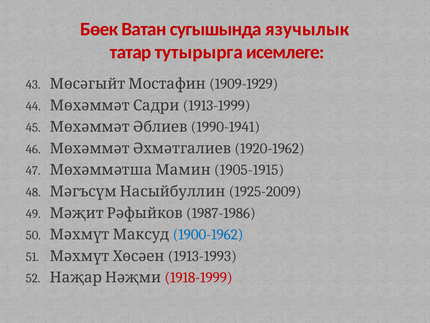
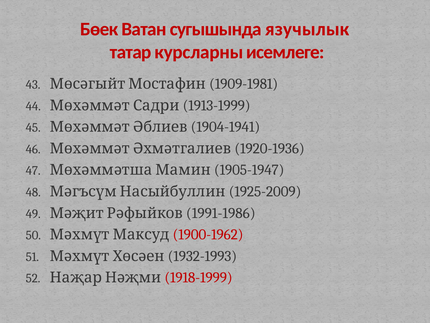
тутырырга: тутырырга -> курсларны
1909-1929: 1909-1929 -> 1909-1981
1990-1941: 1990-1941 -> 1904-1941
1920-1962: 1920-1962 -> 1920-1936
1905-1915: 1905-1915 -> 1905-1947
1987-1986: 1987-1986 -> 1991-1986
1900-1962 colour: blue -> red
1913-1993: 1913-1993 -> 1932-1993
